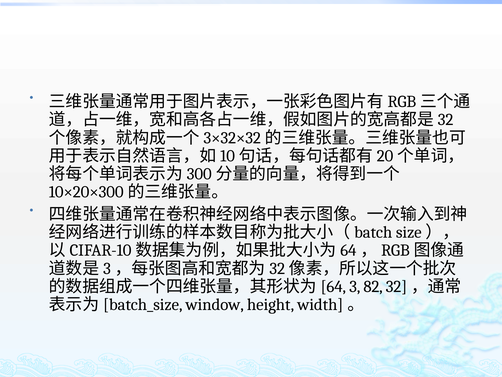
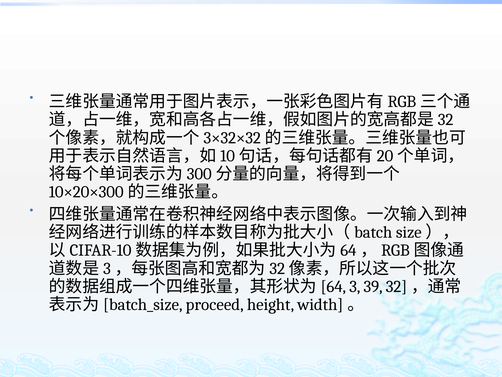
82: 82 -> 39
window: window -> proceed
